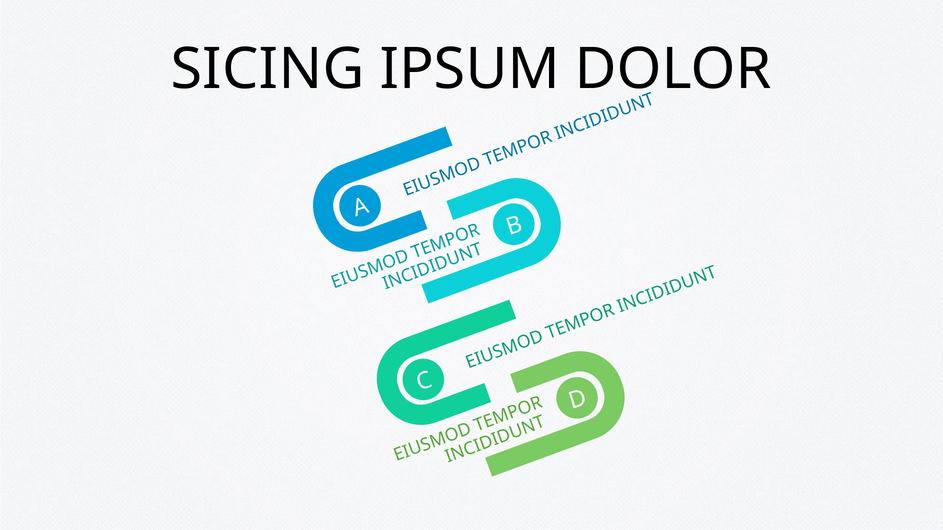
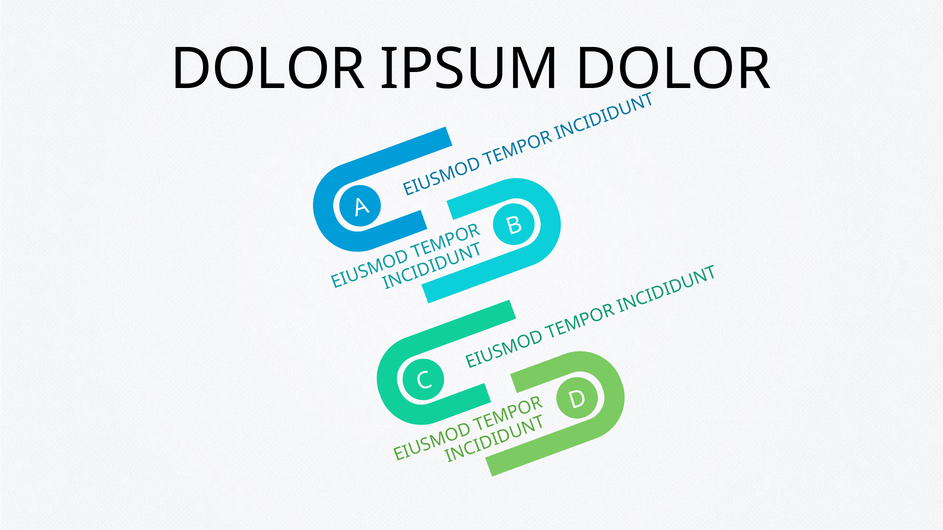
SICING at (268, 69): SICING -> DOLOR
